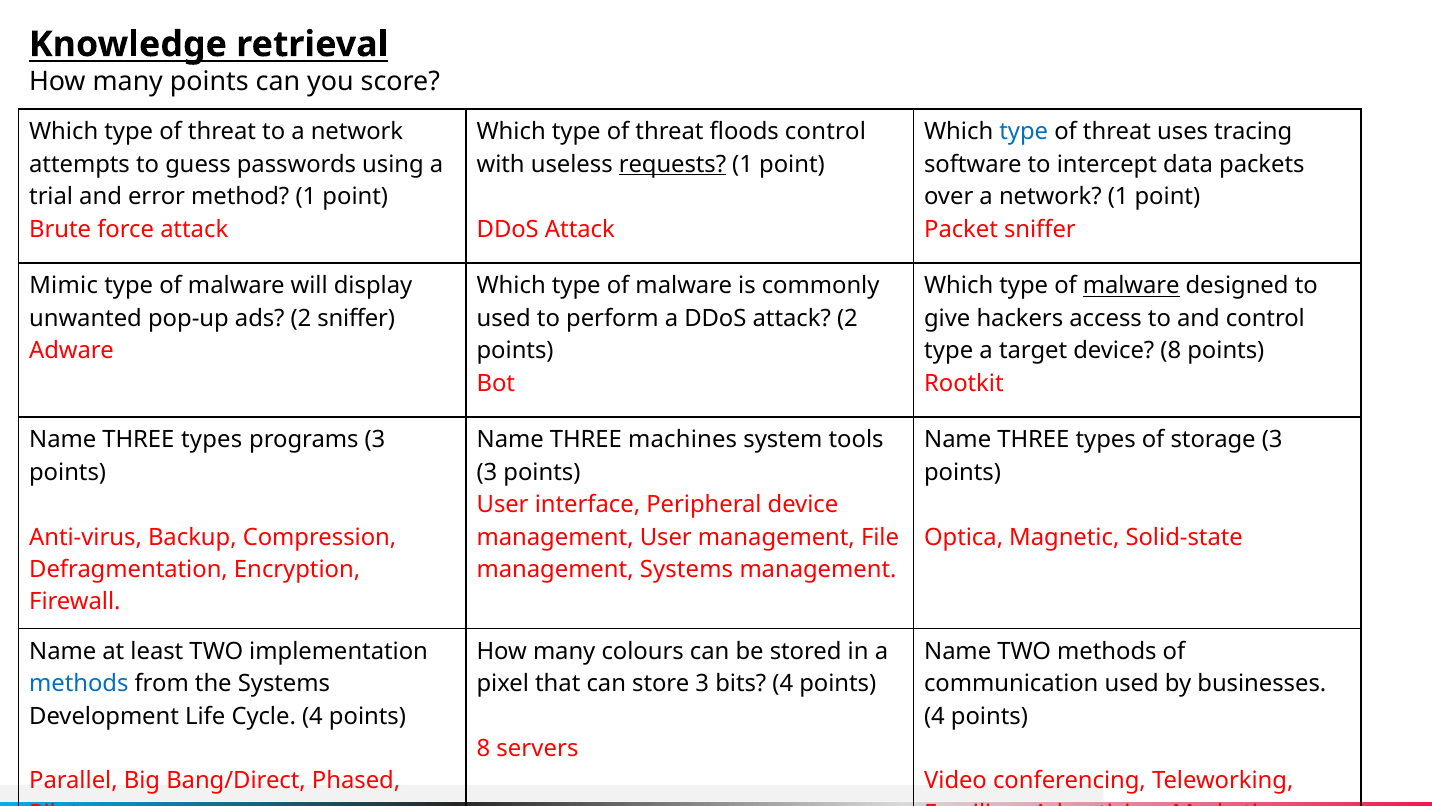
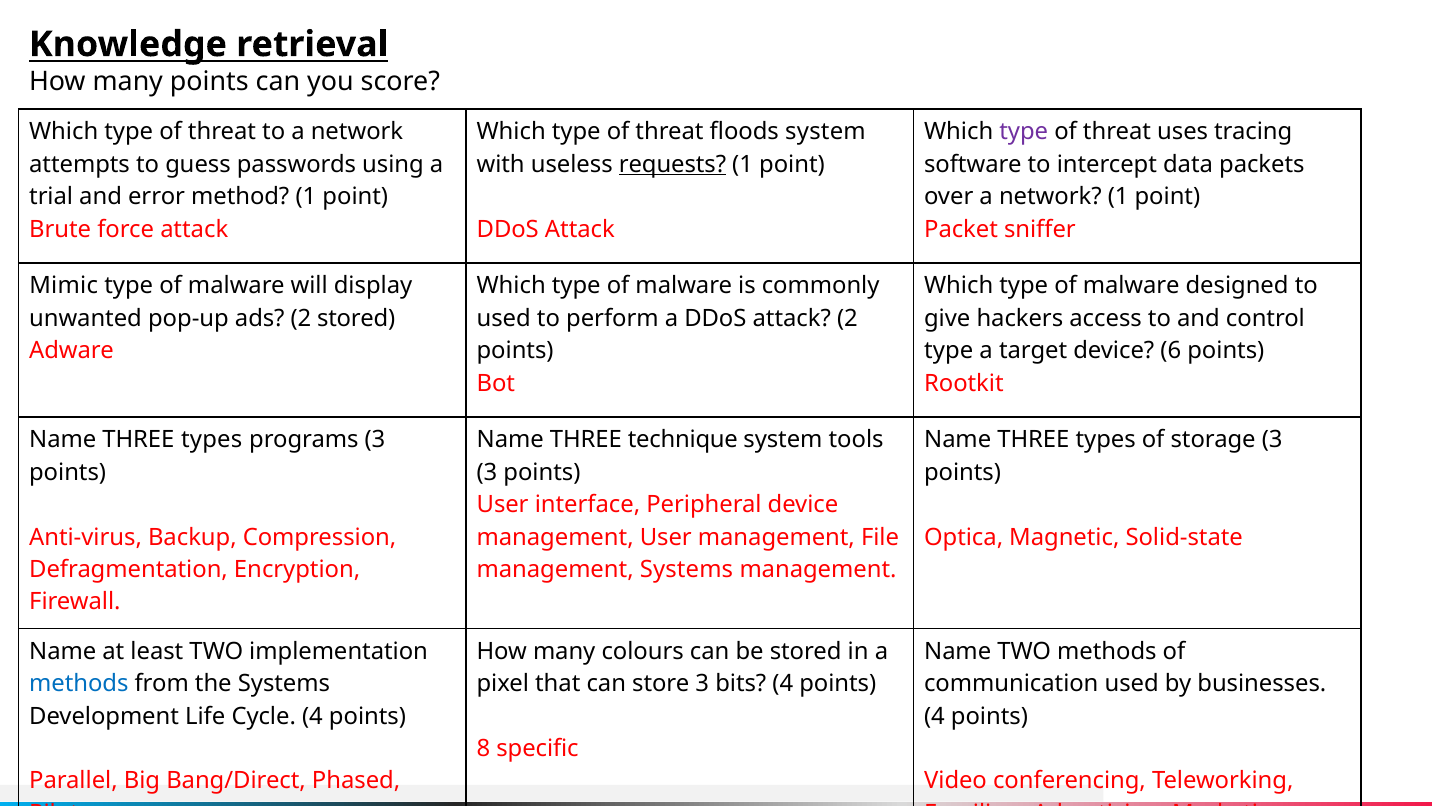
floods control: control -> system
type at (1024, 132) colour: blue -> purple
malware at (1131, 286) underline: present -> none
2 sniffer: sniffer -> stored
device 8: 8 -> 6
machines: machines -> technique
servers: servers -> specific
